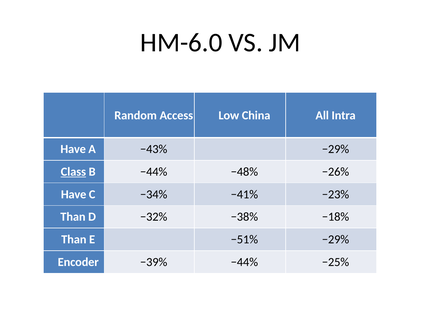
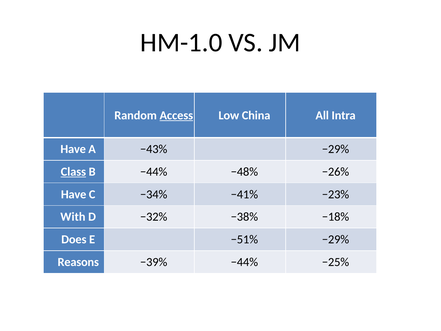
HM-6.0: HM-6.0 -> HM-1.0
Access underline: none -> present
Than at (73, 217): Than -> With
Than at (74, 239): Than -> Does
Encoder: Encoder -> Reasons
